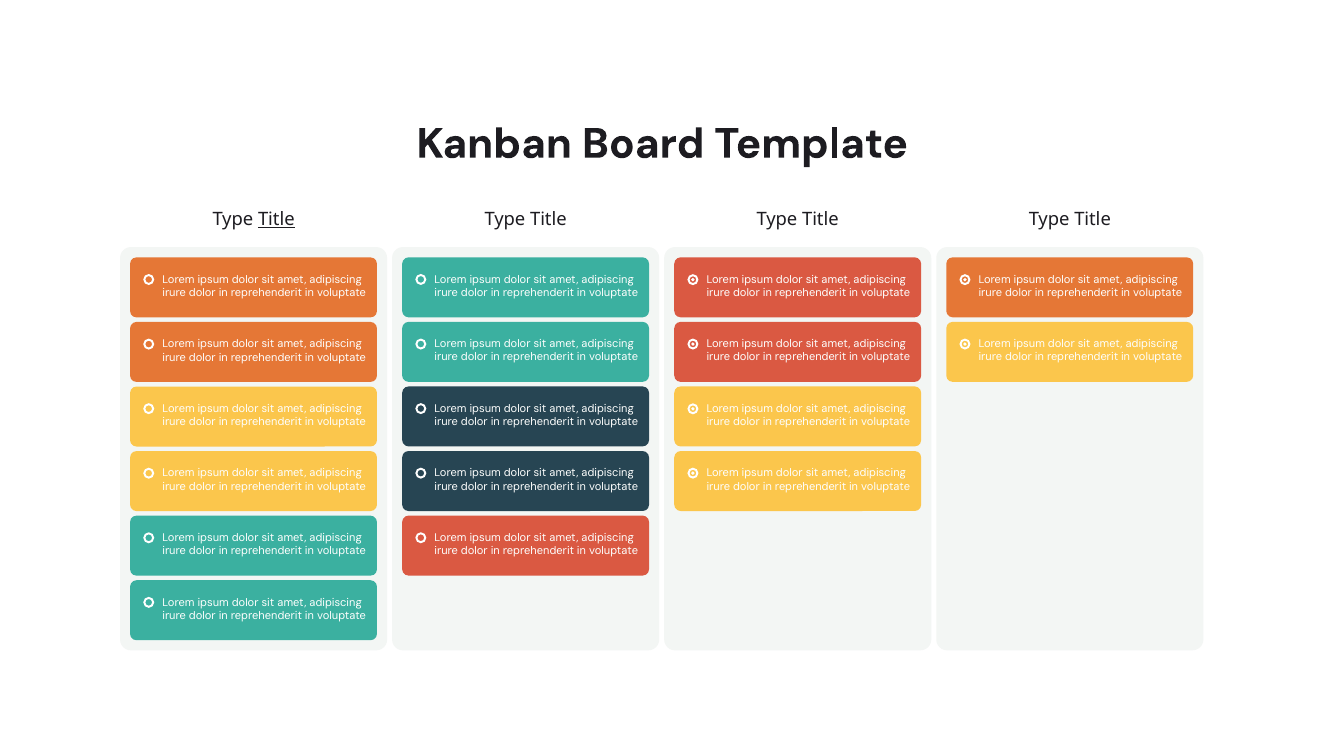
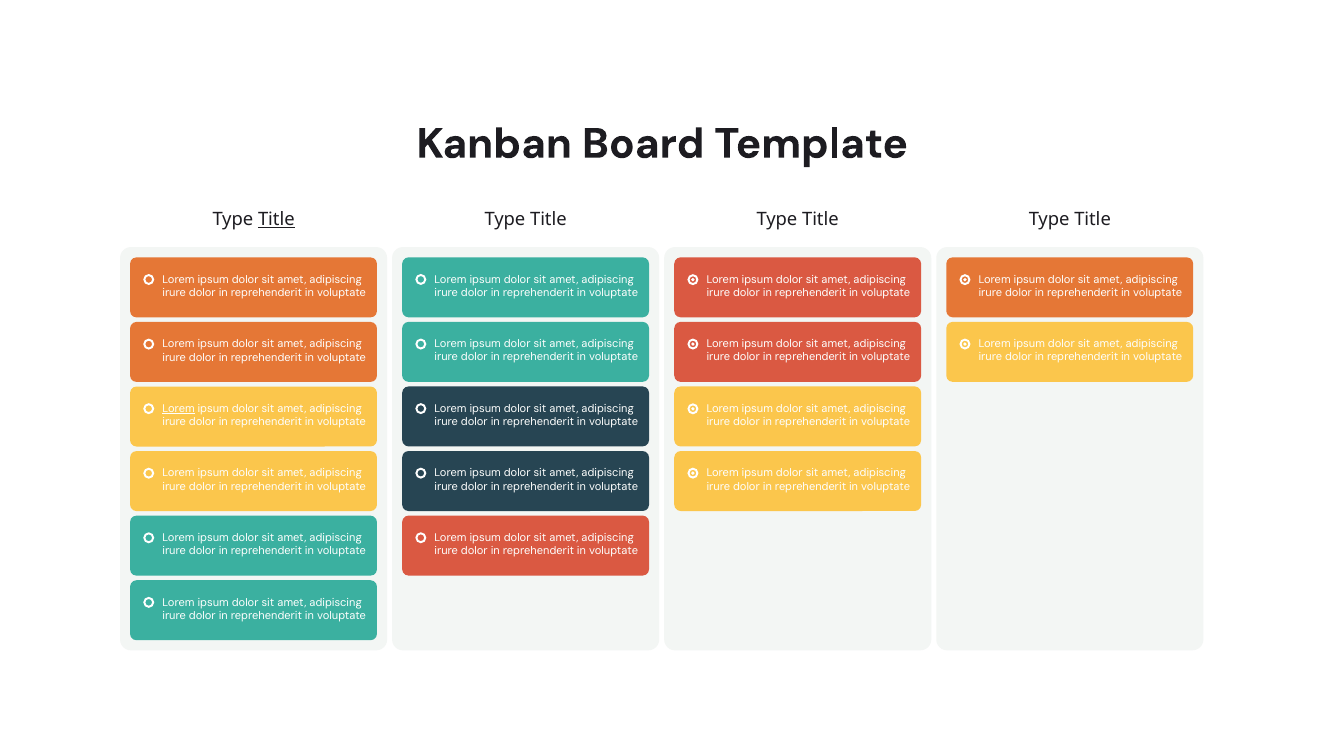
Lorem at (179, 409) underline: none -> present
